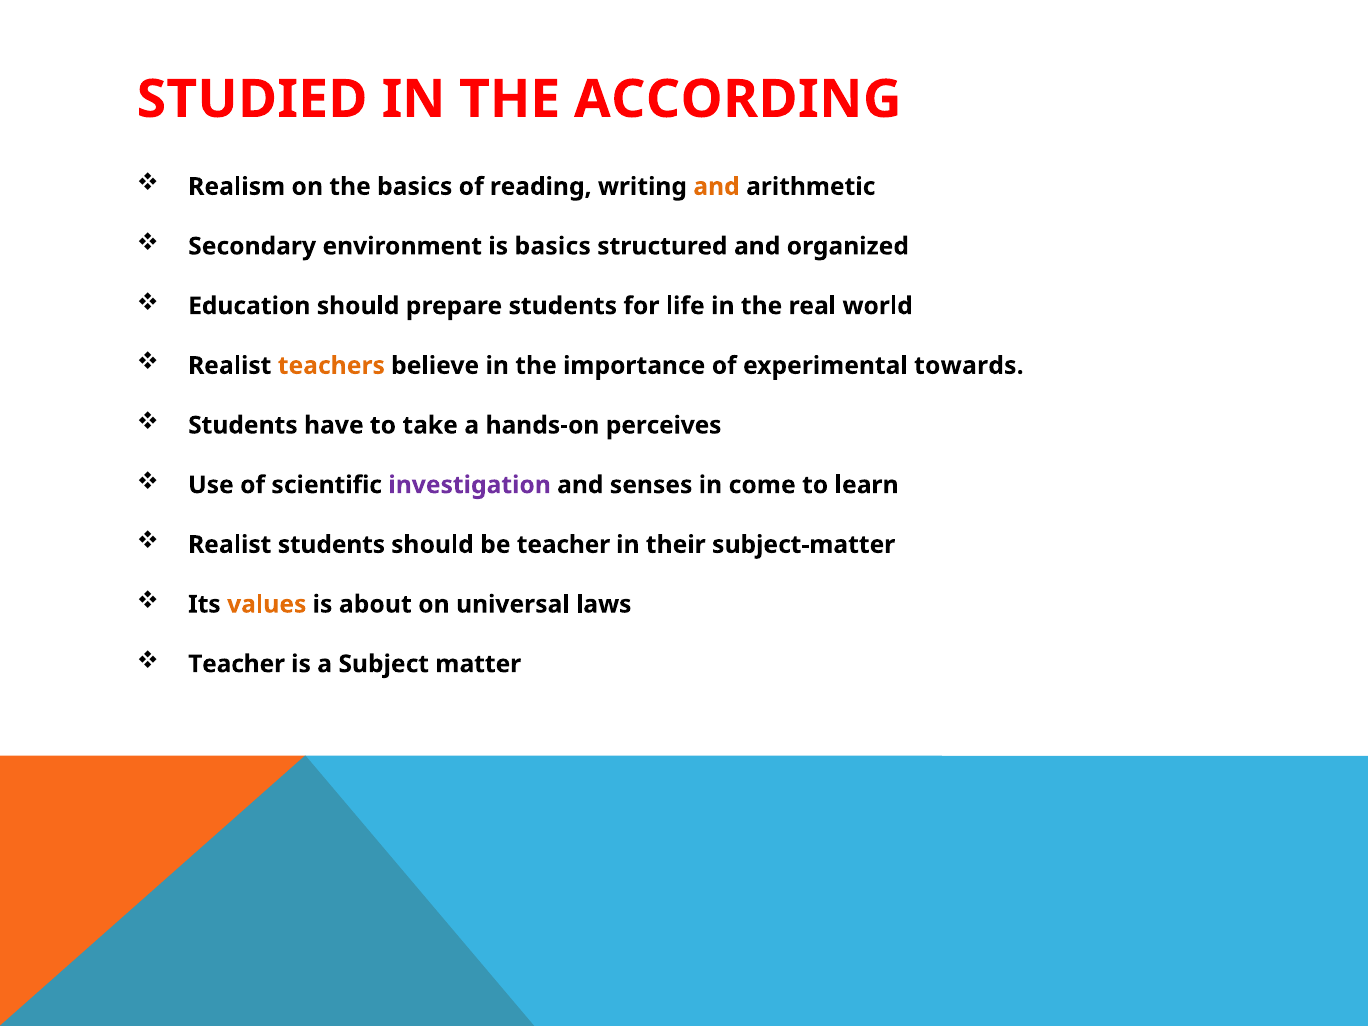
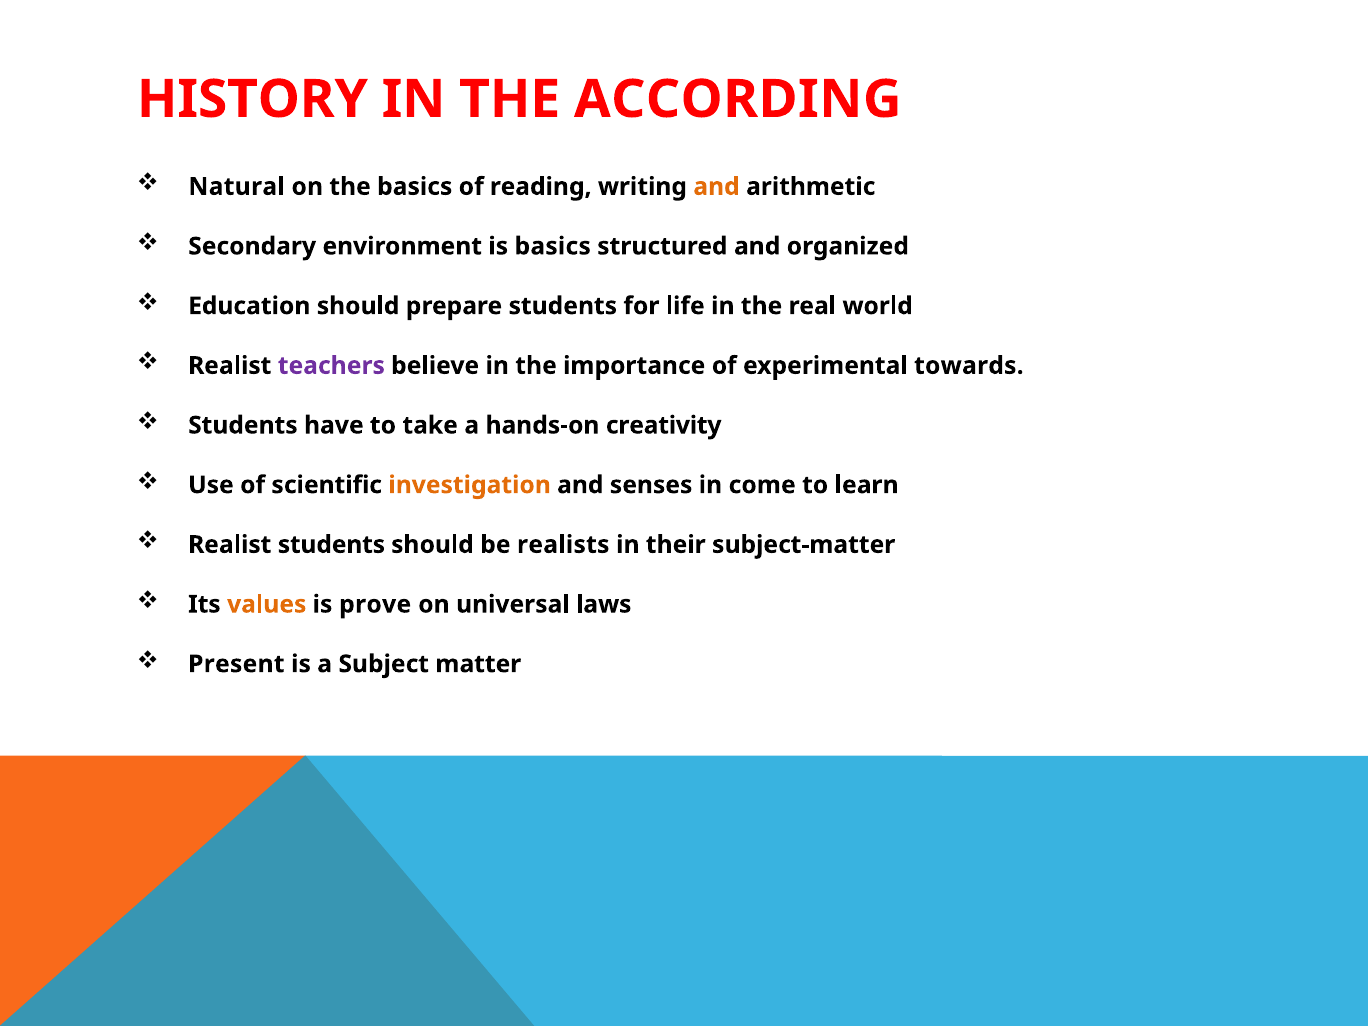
STUDIED: STUDIED -> HISTORY
Realism: Realism -> Natural
teachers colour: orange -> purple
perceives: perceives -> creativity
investigation colour: purple -> orange
be teacher: teacher -> realists
about: about -> prove
Teacher at (237, 664): Teacher -> Present
